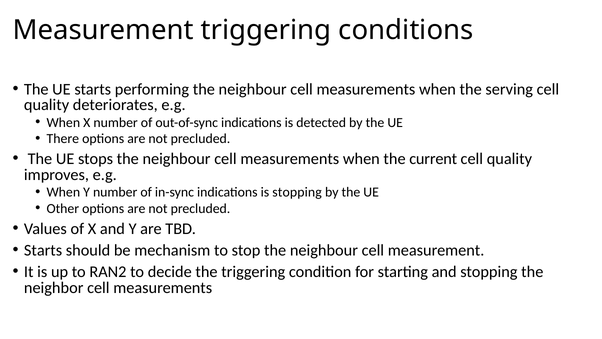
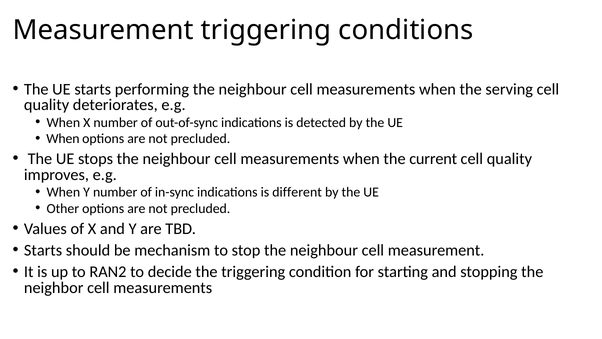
There at (63, 139): There -> When
is stopping: stopping -> different
